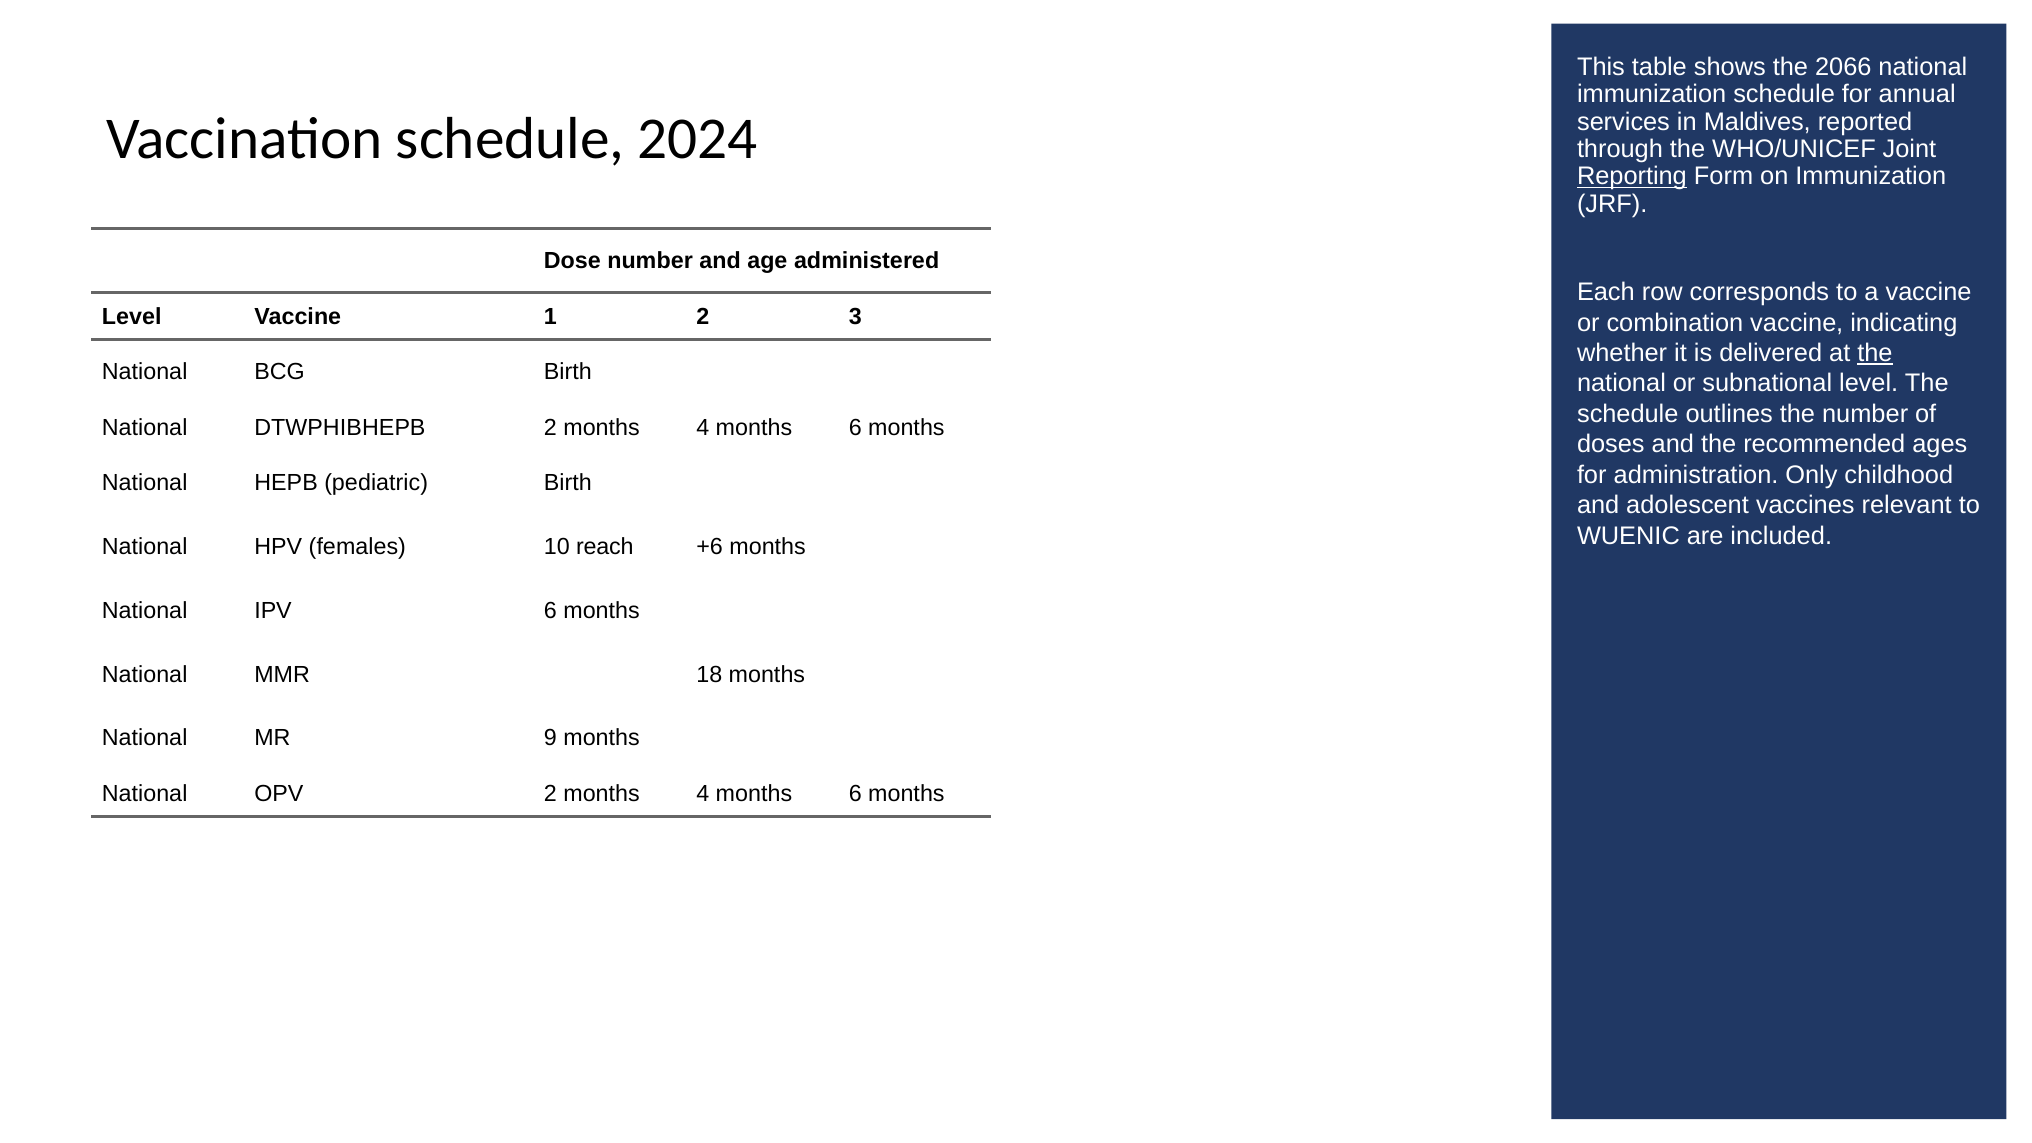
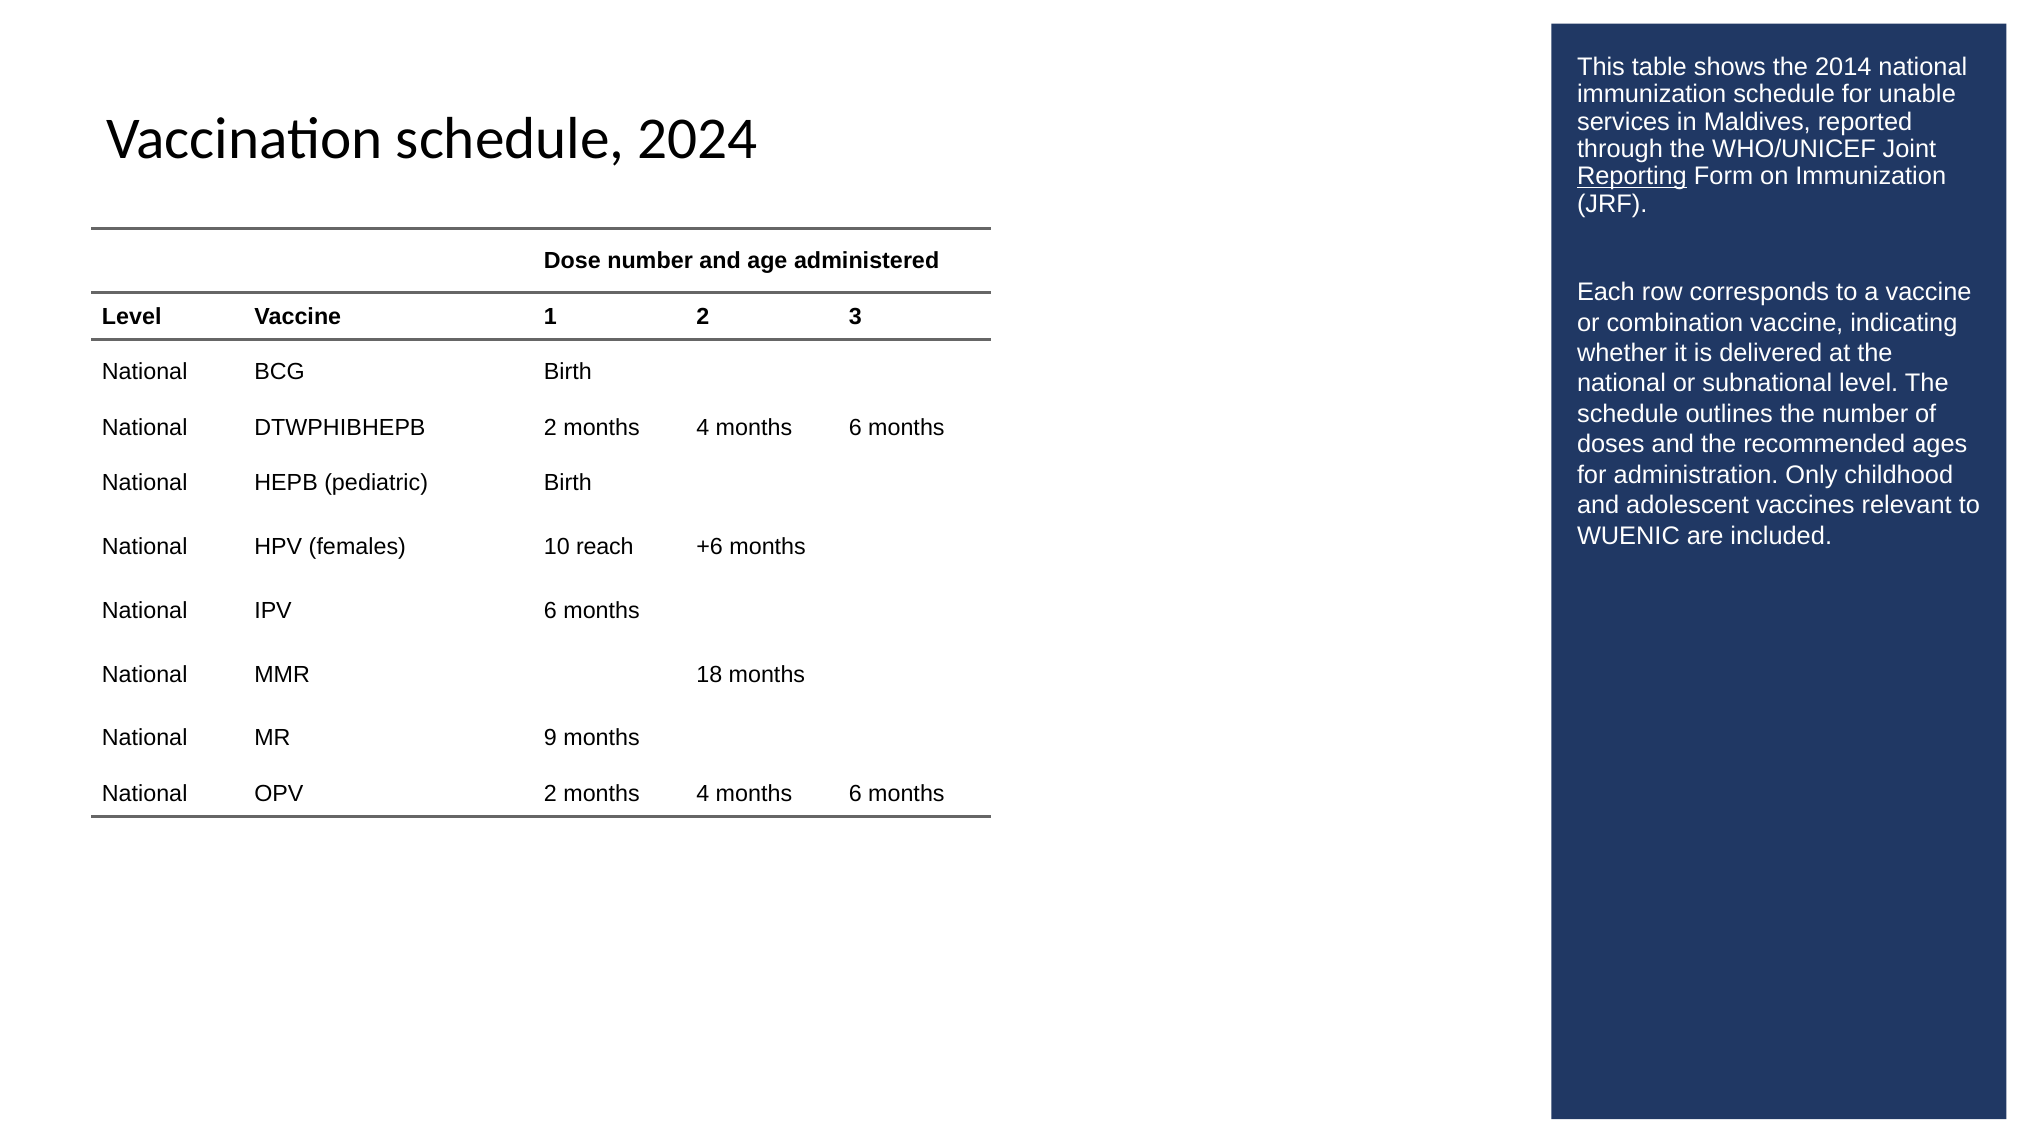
2066: 2066 -> 2014
annual: annual -> unable
the at (1875, 353) underline: present -> none
